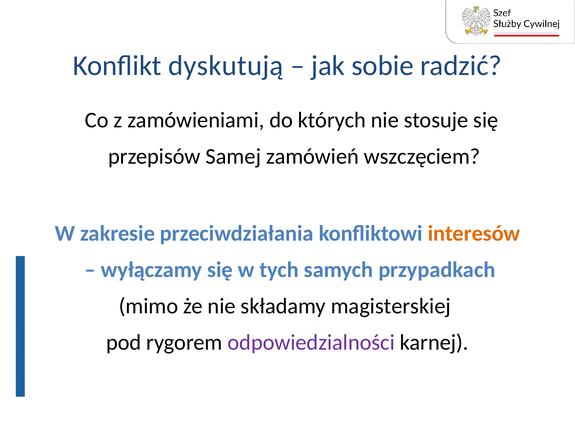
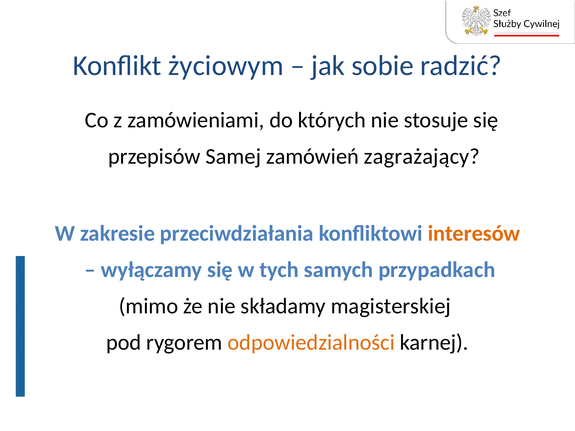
dyskutują: dyskutują -> życiowym
wszczęciem: wszczęciem -> zagrażający
odpowiedzialności colour: purple -> orange
